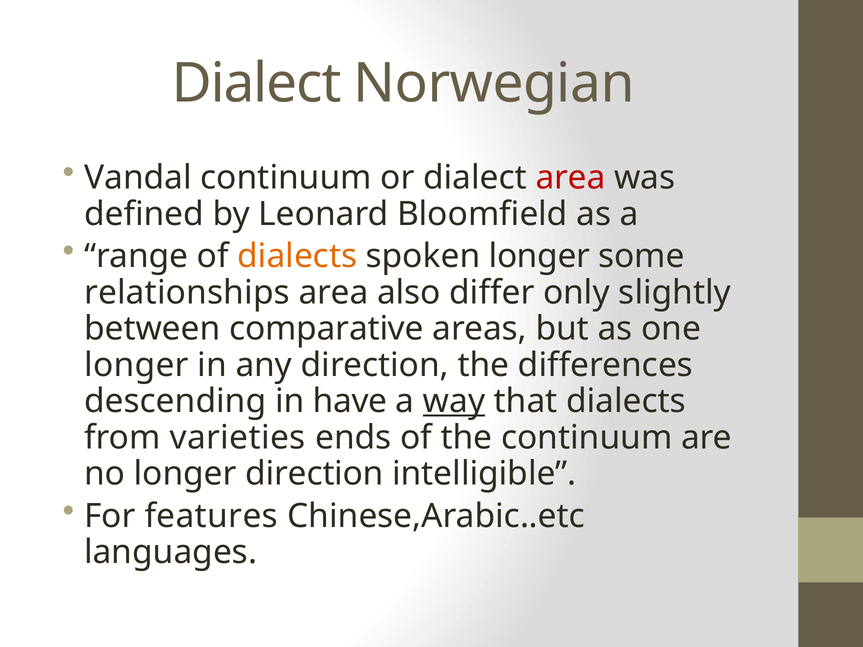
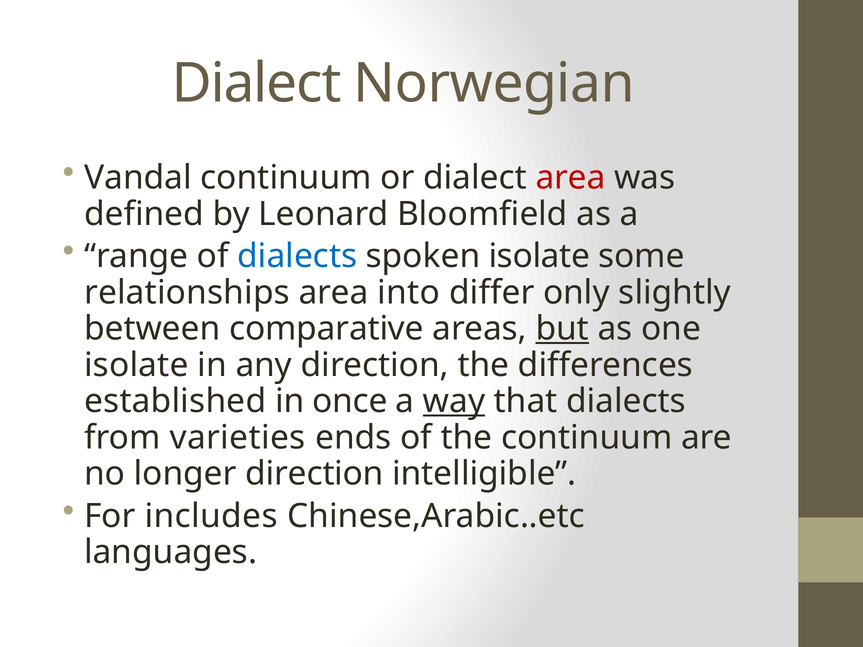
dialects at (297, 256) colour: orange -> blue
spoken longer: longer -> isolate
also: also -> into
but underline: none -> present
longer at (136, 365): longer -> isolate
descending: descending -> established
have: have -> once
features: features -> includes
